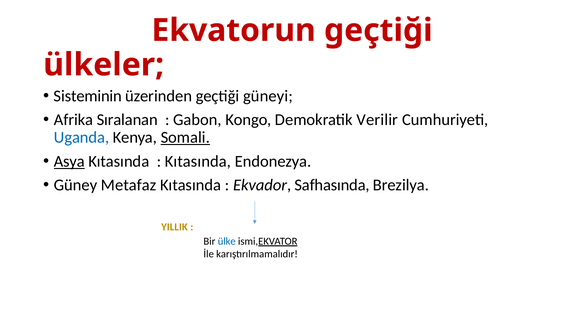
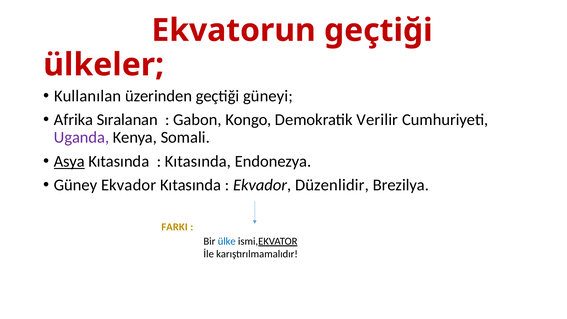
Sisteminin: Sisteminin -> Kullanılan
Uganda colour: blue -> purple
Somali underline: present -> none
Güney Metafaz: Metafaz -> Ekvador
Safhasında: Safhasında -> Düzenlidir
YILLIK: YILLIK -> FARKI
